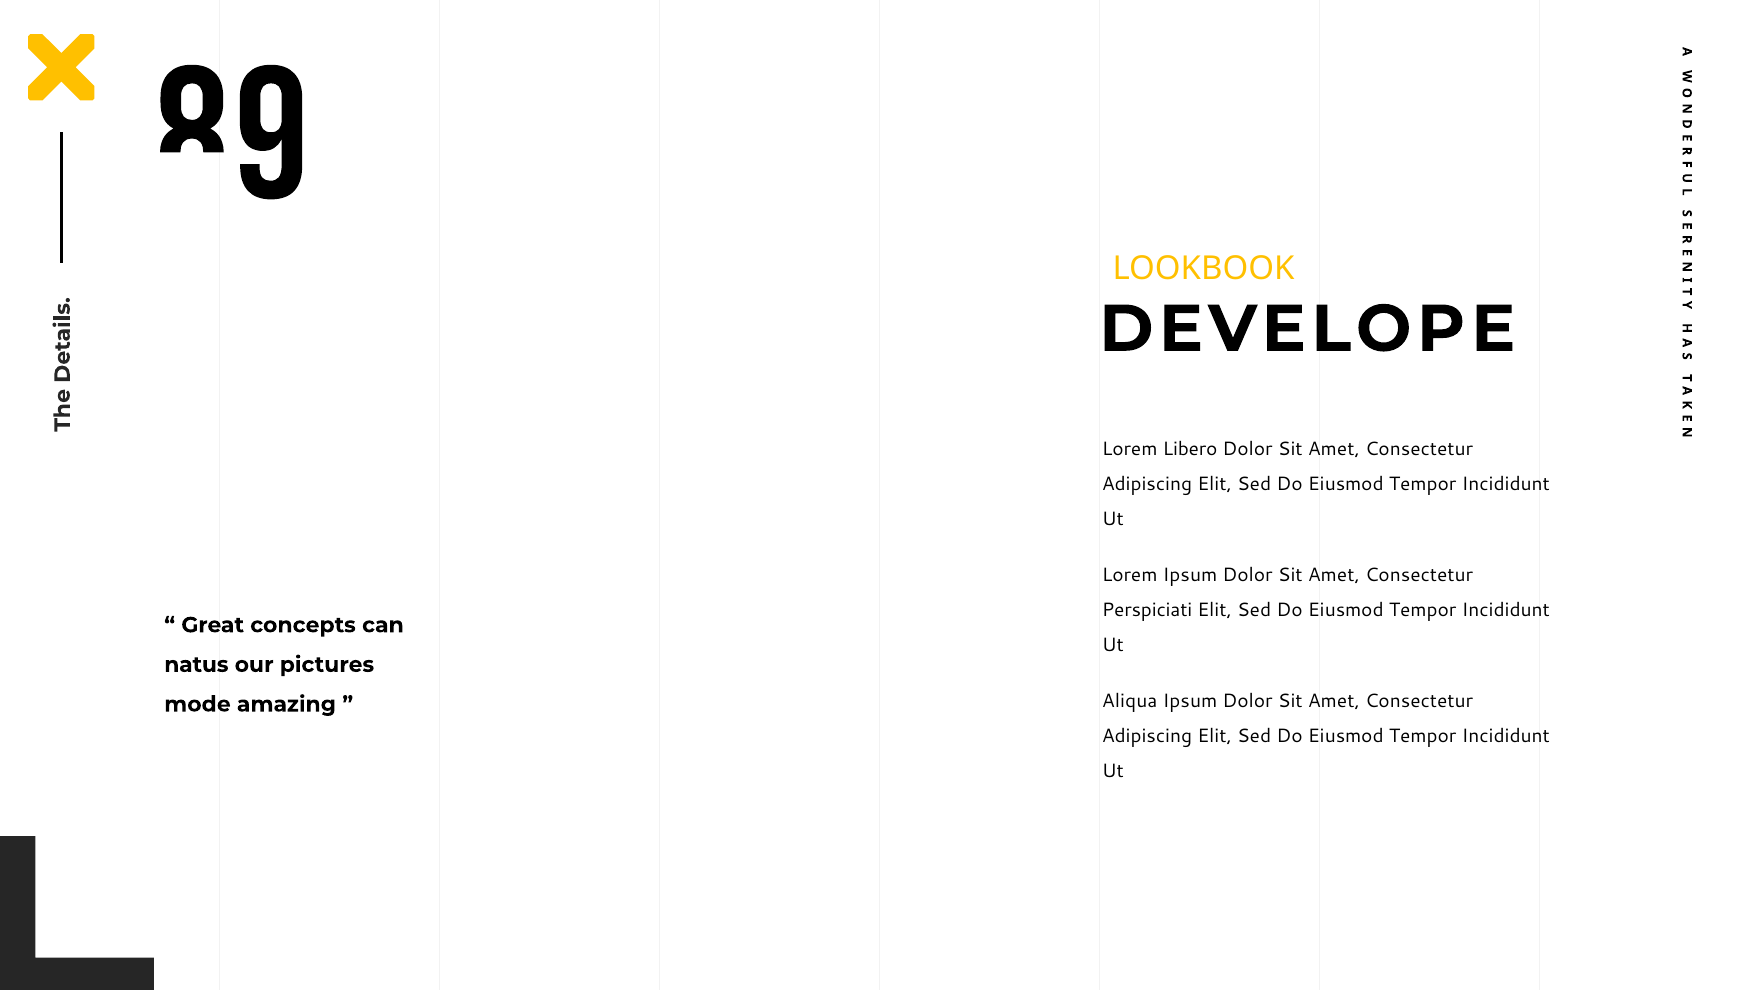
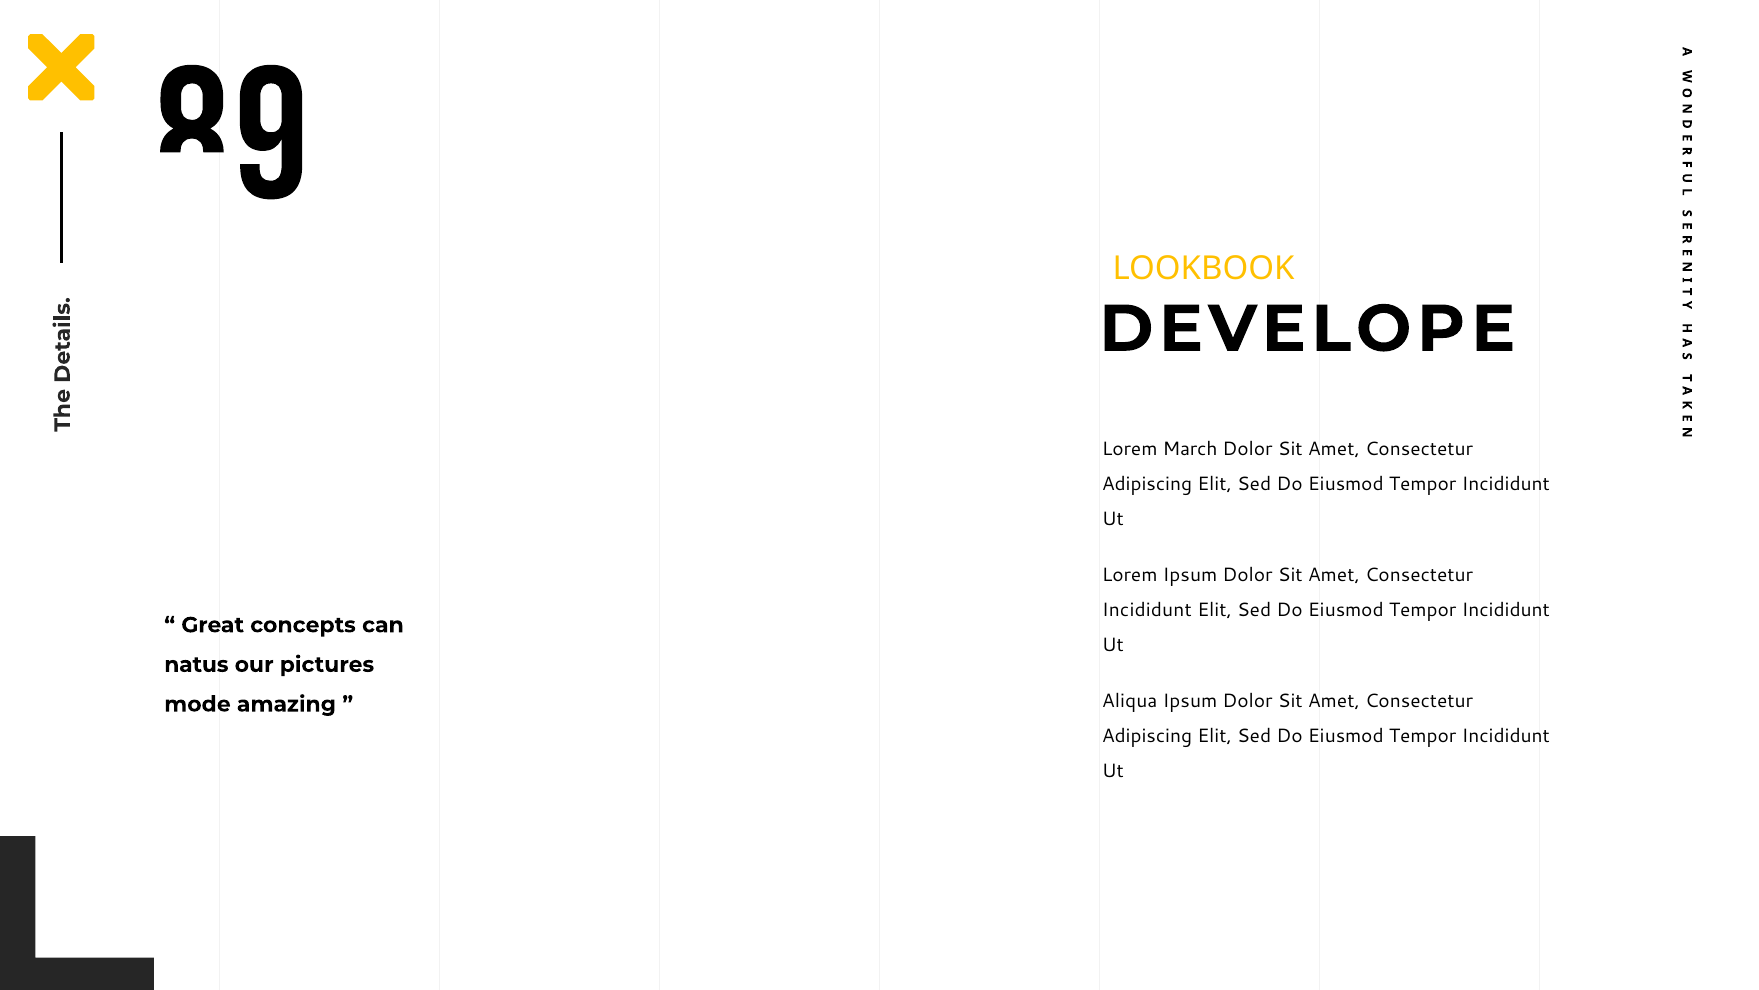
Libero: Libero -> March
Perspiciati at (1147, 610): Perspiciati -> Incididunt
